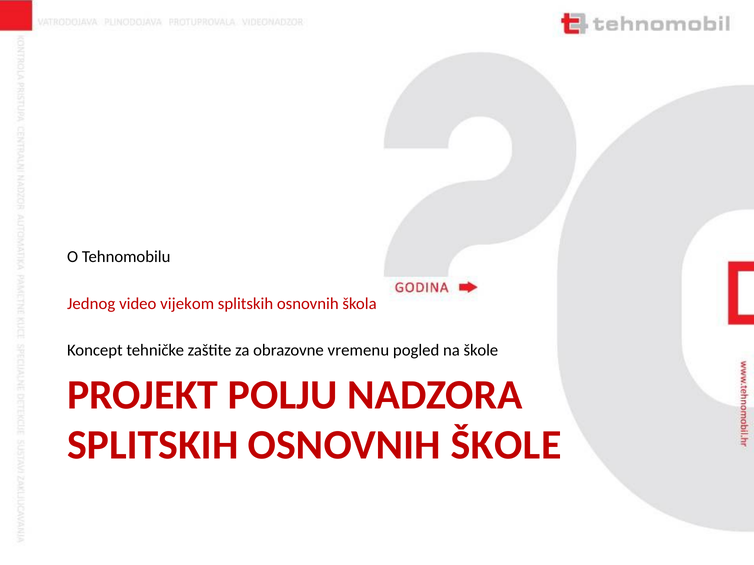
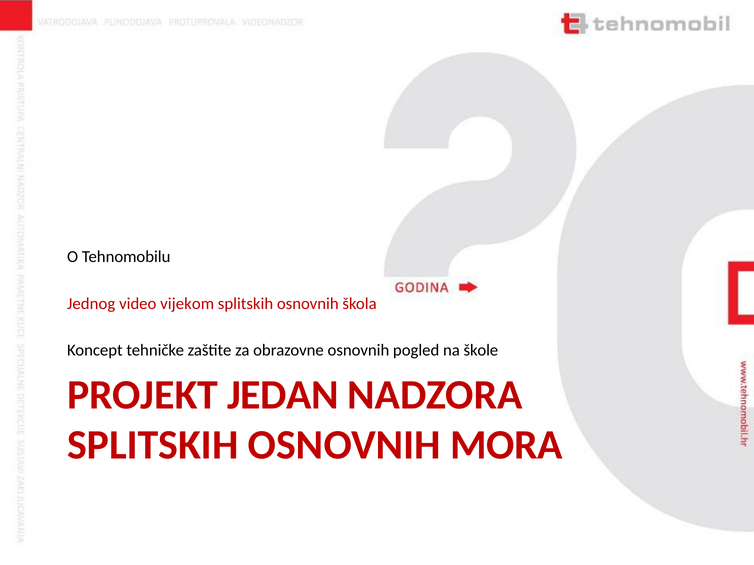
obrazovne vremenu: vremenu -> osnovnih
POLJU: POLJU -> JEDAN
OSNOVNIH ŠKOLE: ŠKOLE -> MORA
